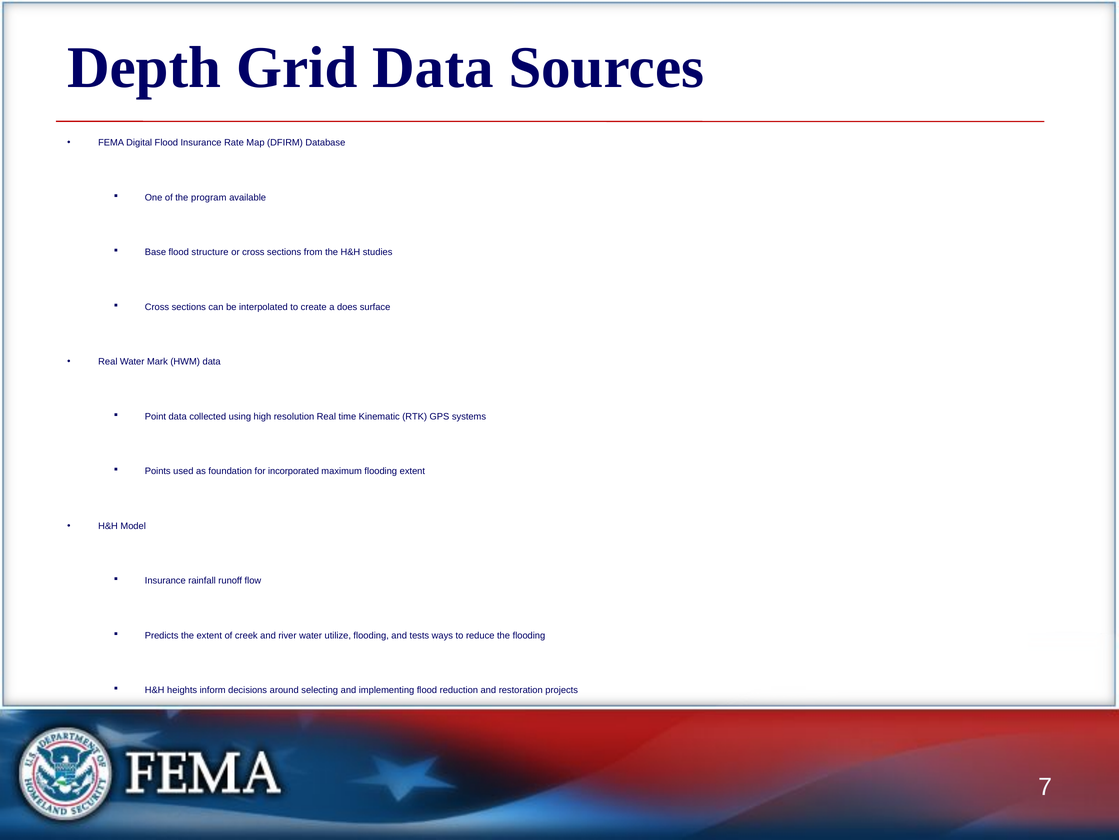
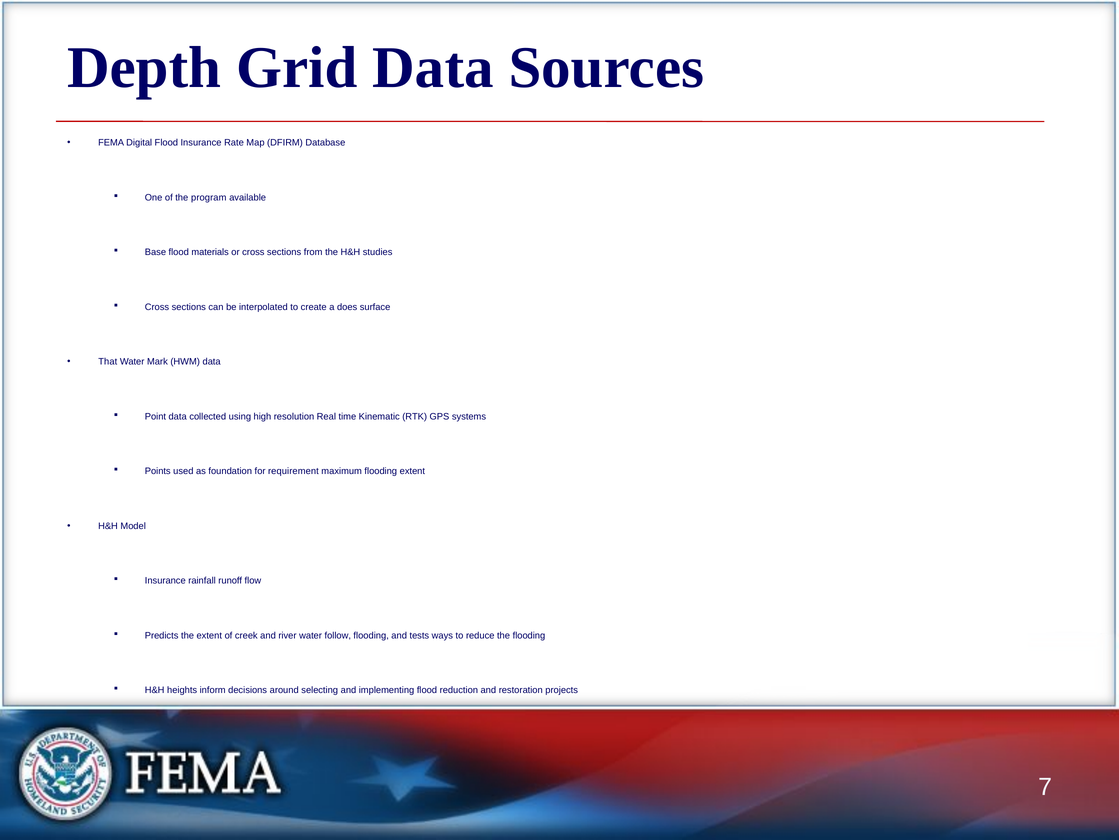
structure: structure -> materials
Real at (108, 361): Real -> That
incorporated: incorporated -> requirement
utilize: utilize -> follow
